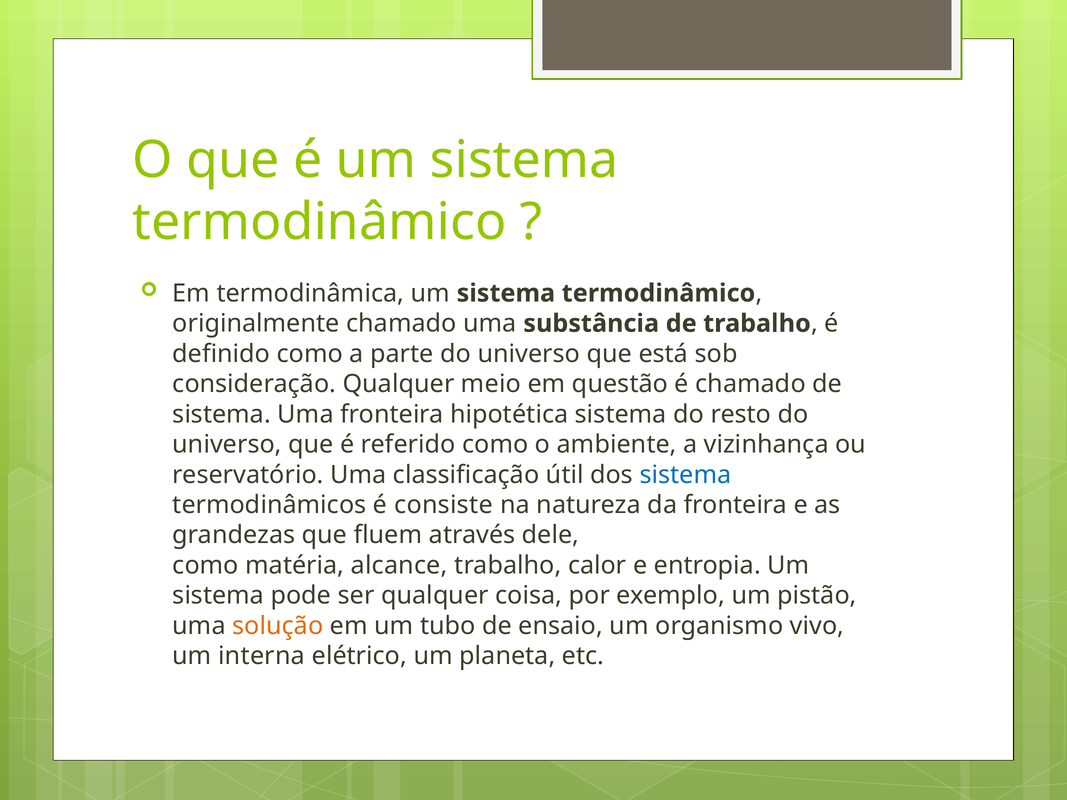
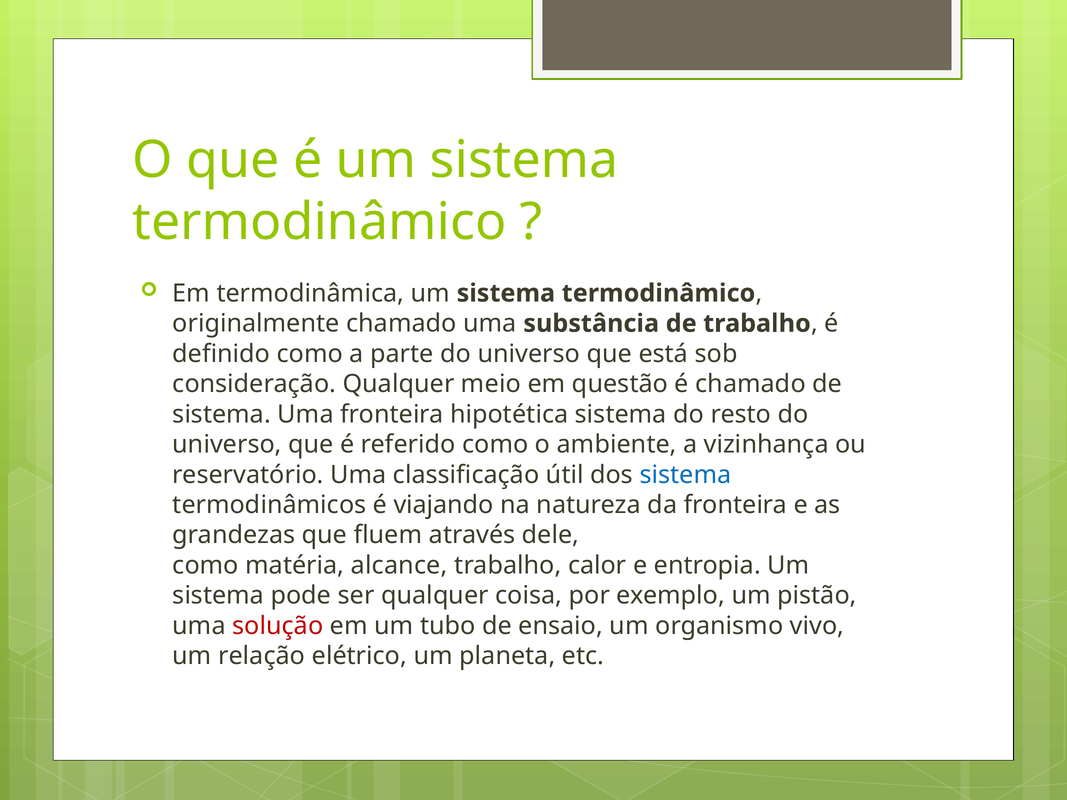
consiste: consiste -> viajando
solução colour: orange -> red
interna: interna -> relação
